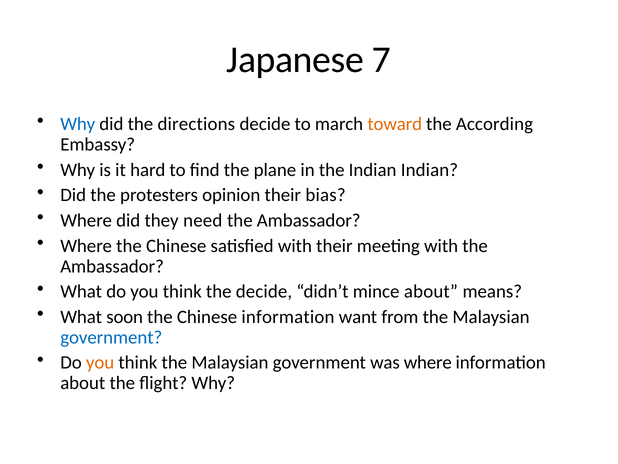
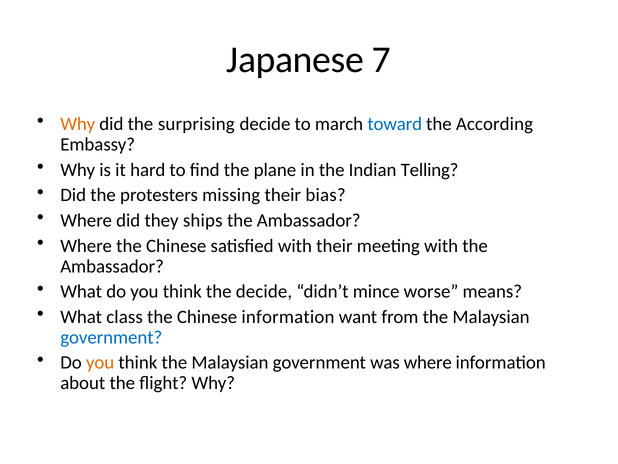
Why at (78, 124) colour: blue -> orange
directions: directions -> surprising
toward colour: orange -> blue
Indian Indian: Indian -> Telling
opinion: opinion -> missing
need: need -> ships
mince about: about -> worse
soon: soon -> class
